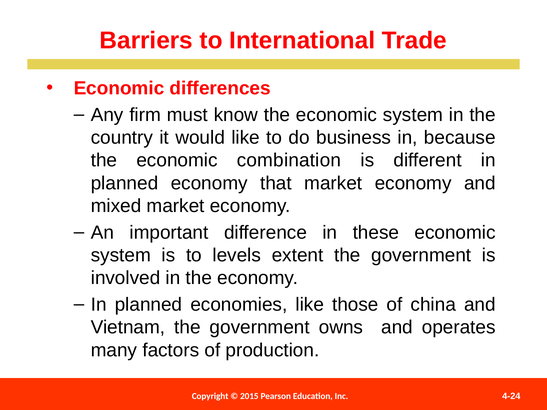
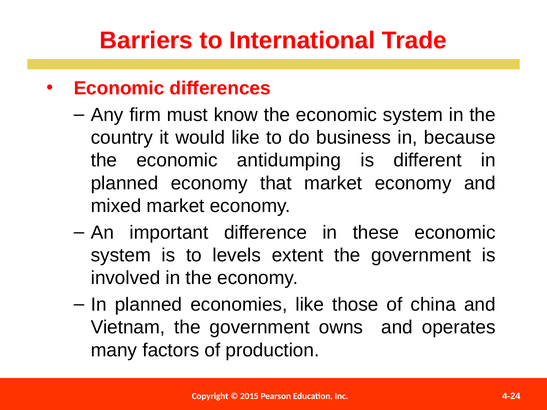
combination: combination -> antidumping
